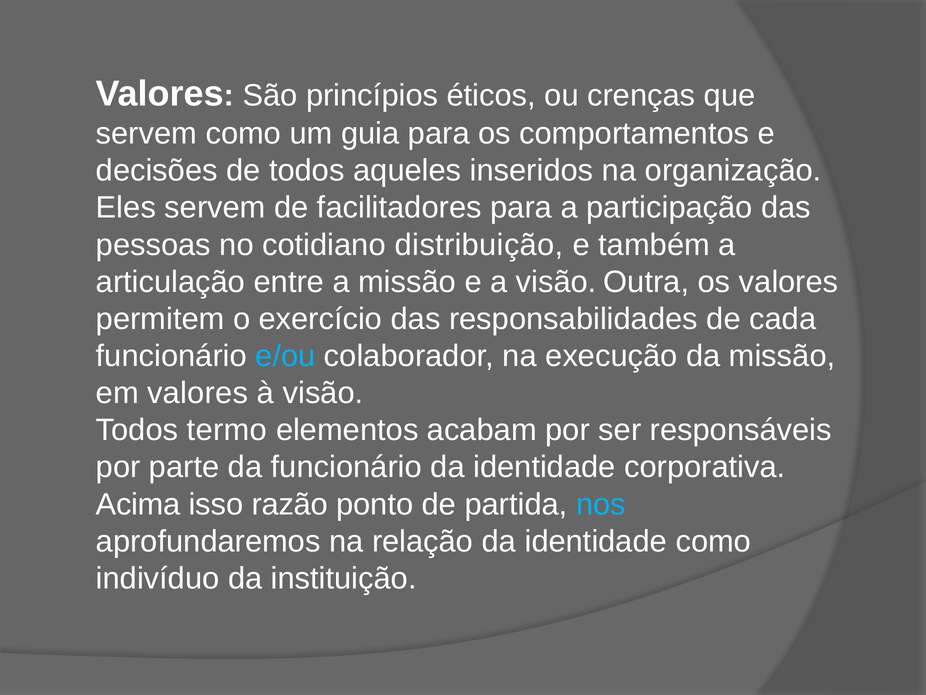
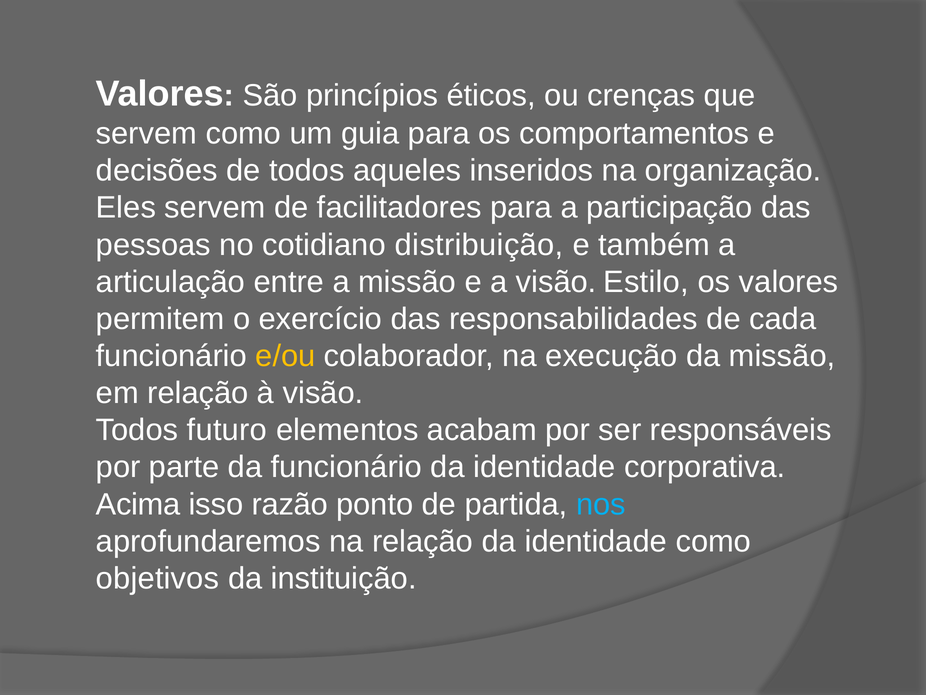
Outra: Outra -> Estilo
e/ou colour: light blue -> yellow
em valores: valores -> relação
termo: termo -> futuro
indivíduo: indivíduo -> objetivos
